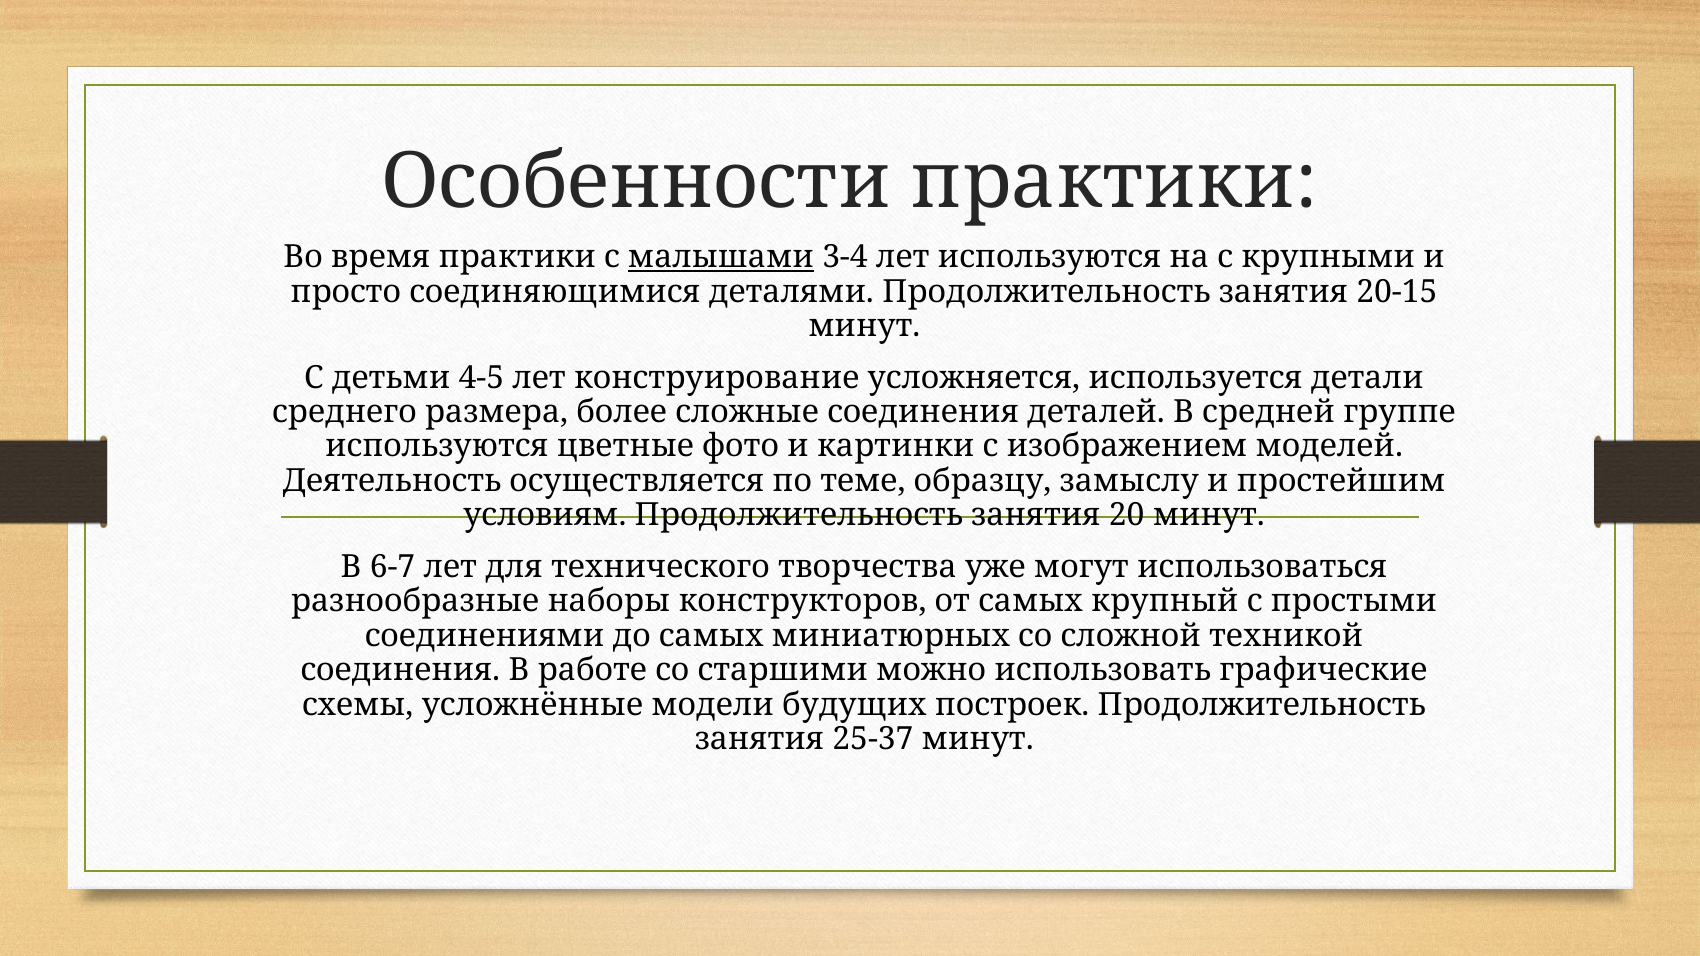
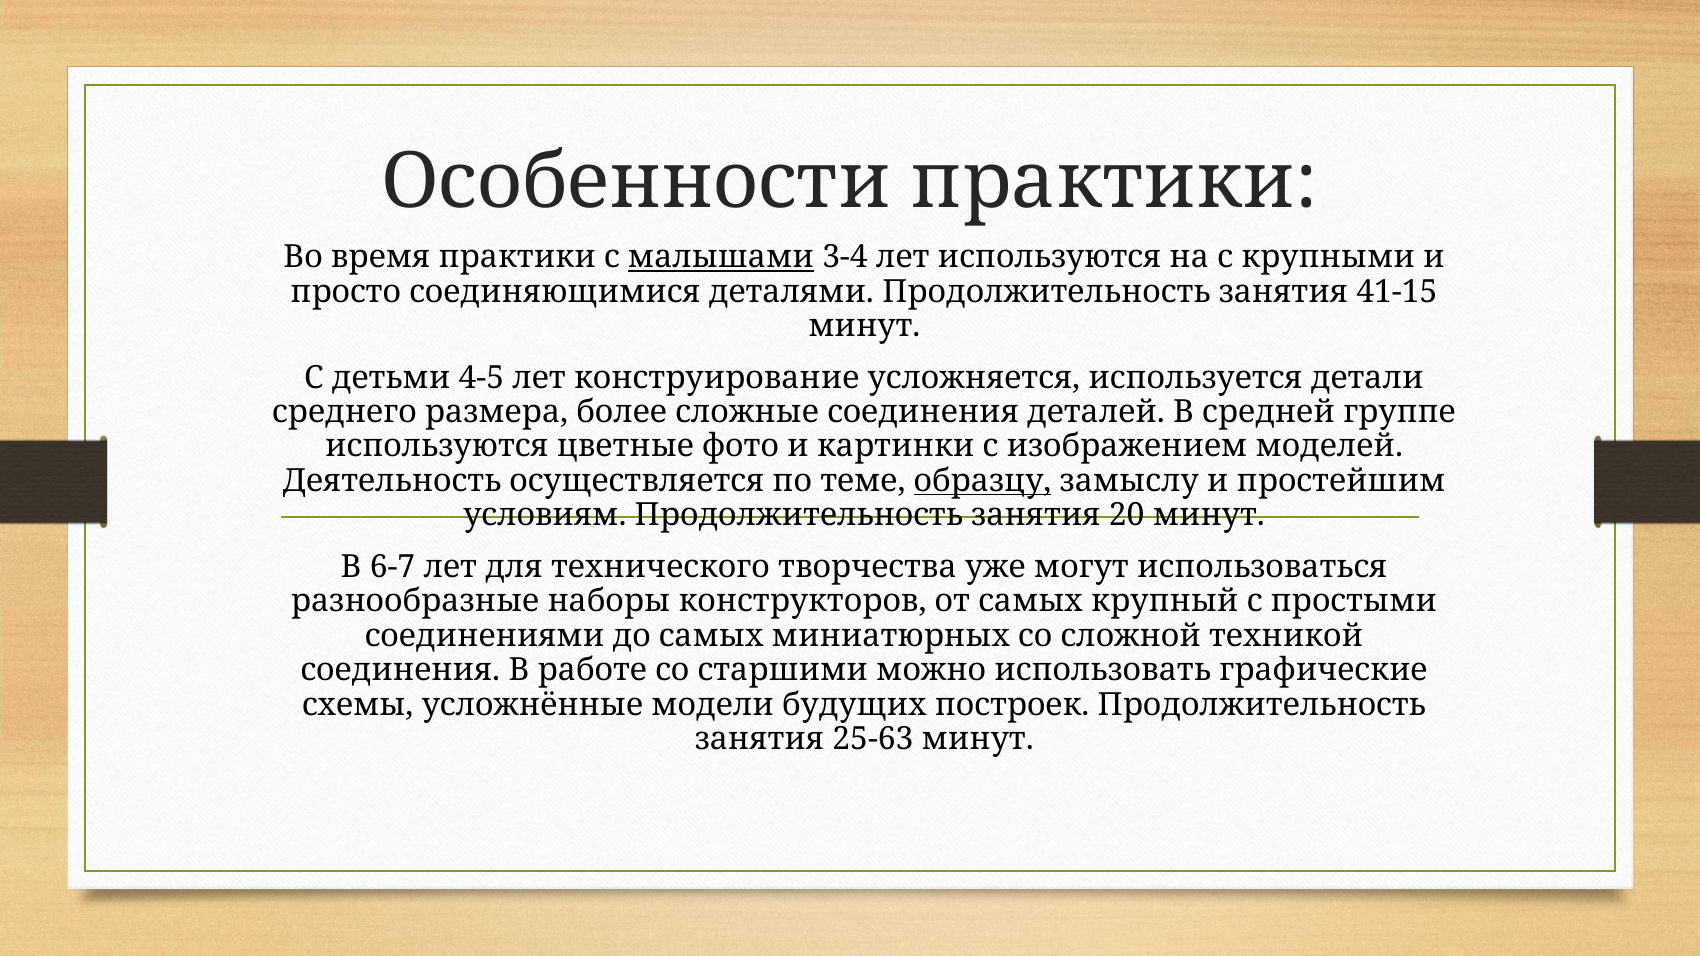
20-15: 20-15 -> 41-15
образцу underline: none -> present
25-37: 25-37 -> 25-63
